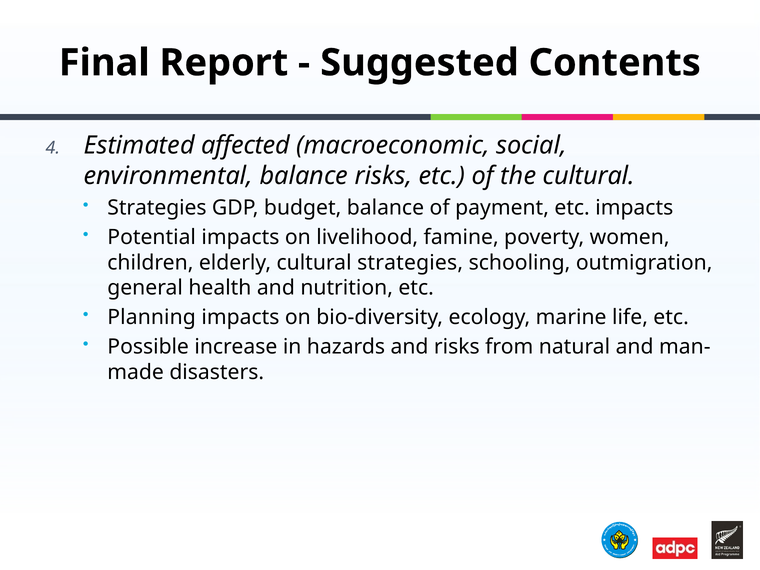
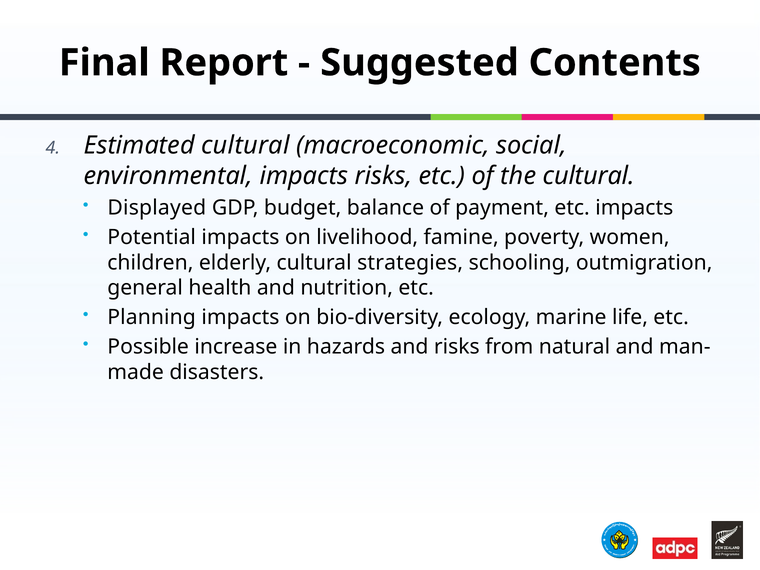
Estimated affected: affected -> cultural
environmental balance: balance -> impacts
Strategies at (157, 208): Strategies -> Displayed
